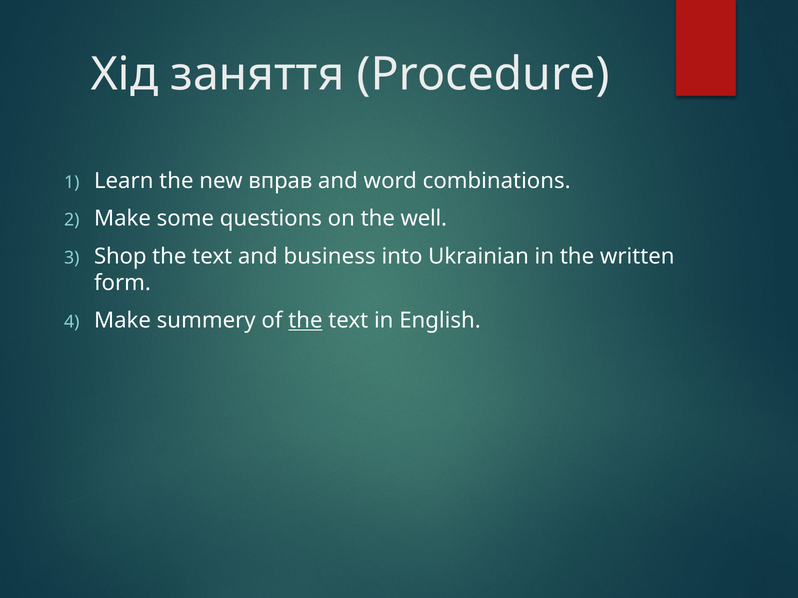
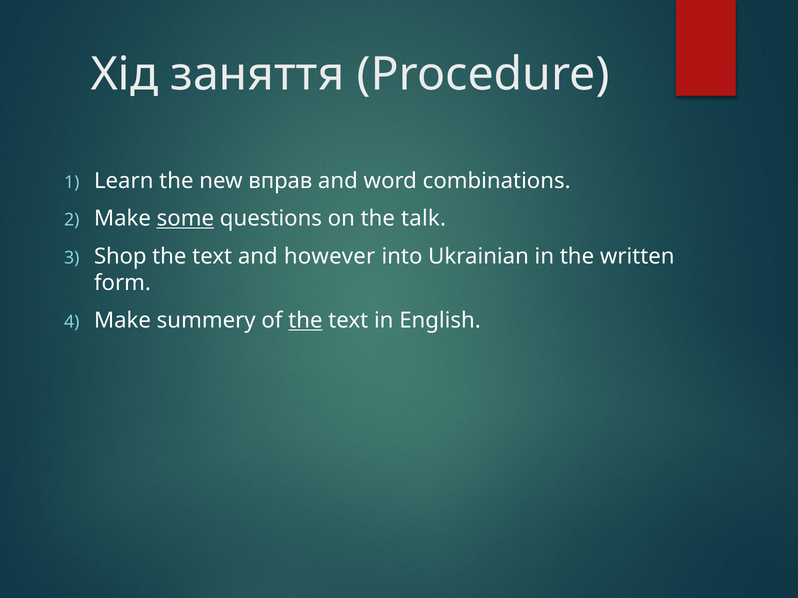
some underline: none -> present
well: well -> talk
business: business -> however
